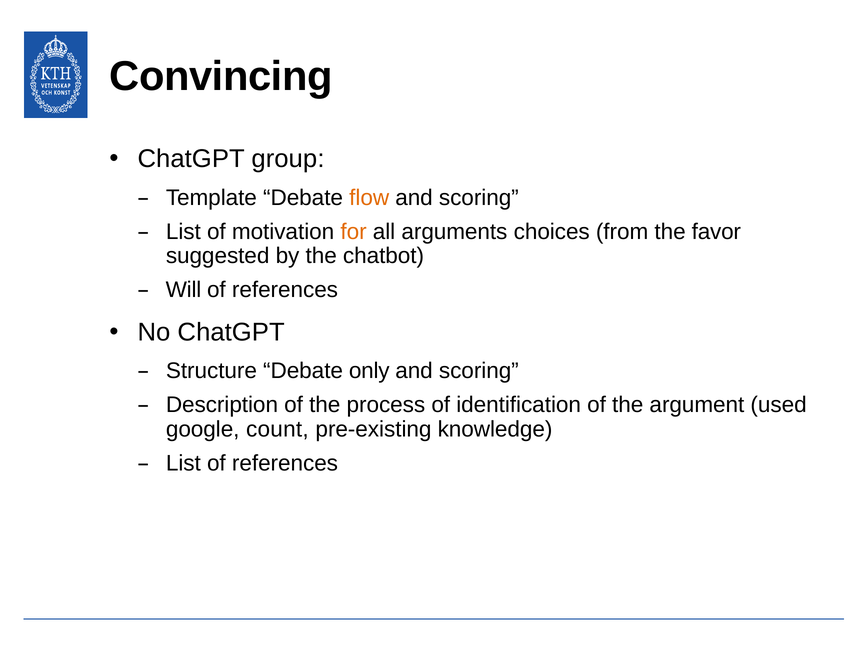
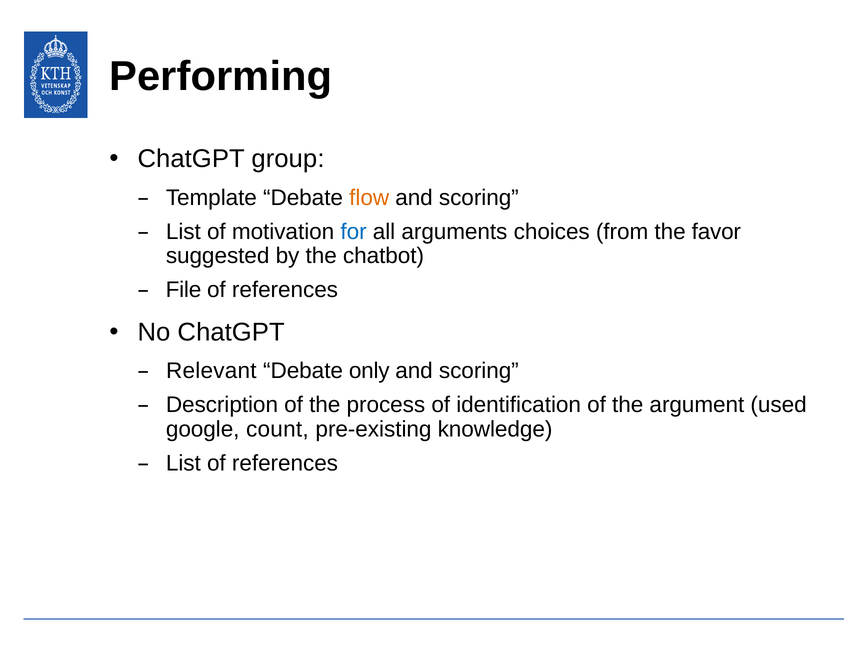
Convincing: Convincing -> Performing
for colour: orange -> blue
Will: Will -> File
Structure: Structure -> Relevant
